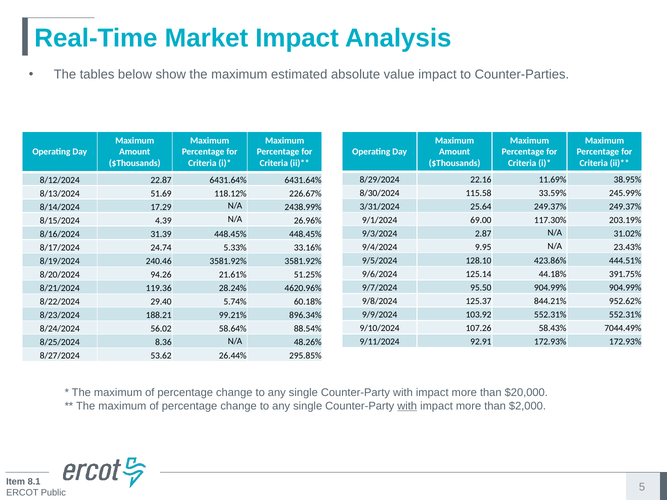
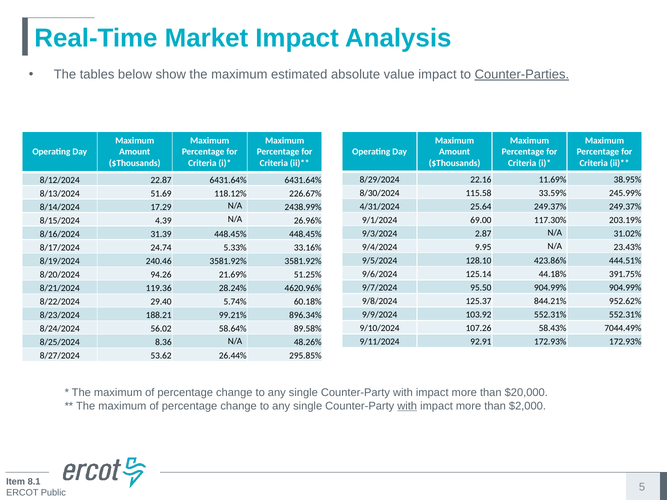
Counter-Parties underline: none -> present
3/31/2024: 3/31/2024 -> 4/31/2024
21.61%: 21.61% -> 21.69%
88.54%: 88.54% -> 89.58%
